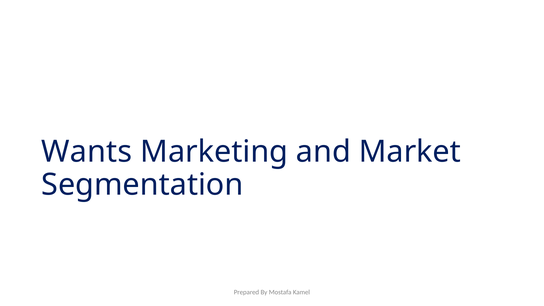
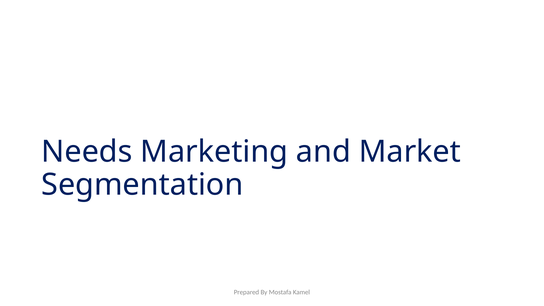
Wants: Wants -> Needs
